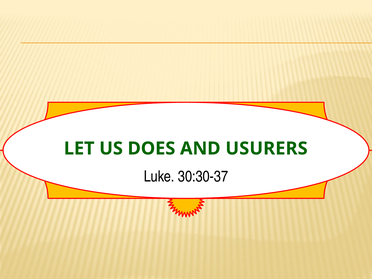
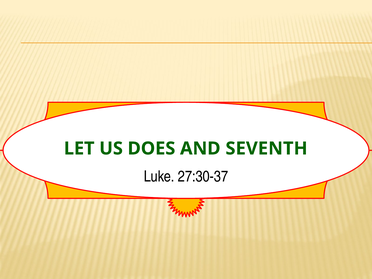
USURERS: USURERS -> SEVENTH
30:30-37: 30:30-37 -> 27:30-37
